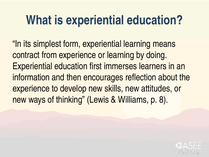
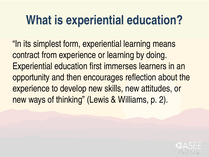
information: information -> opportunity
8: 8 -> 2
